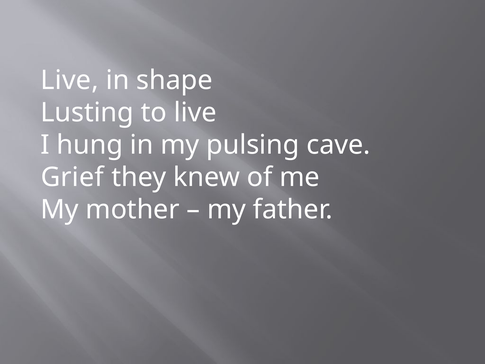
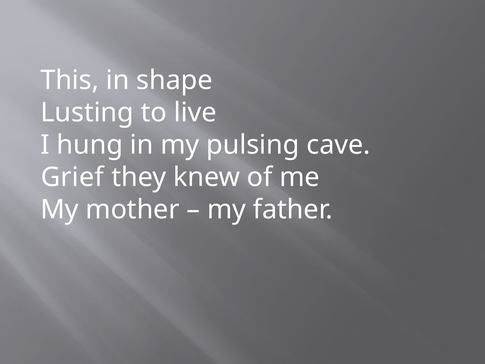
Live at (70, 80): Live -> This
